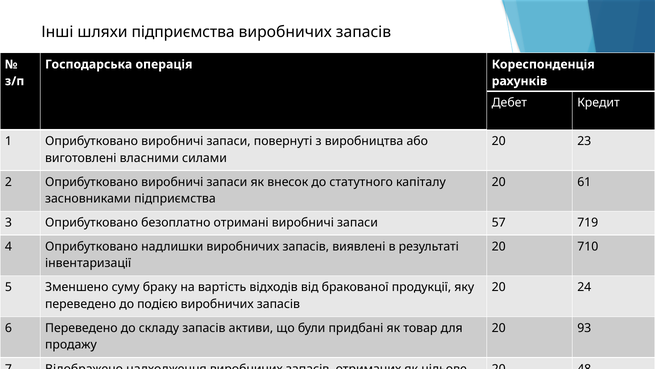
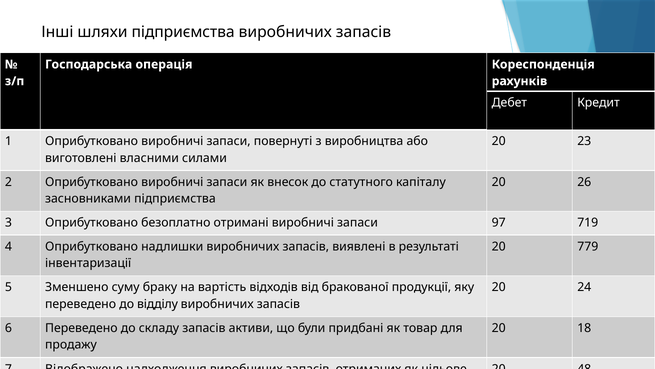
61: 61 -> 26
57: 57 -> 97
710: 710 -> 779
подією: подією -> відділу
93: 93 -> 18
